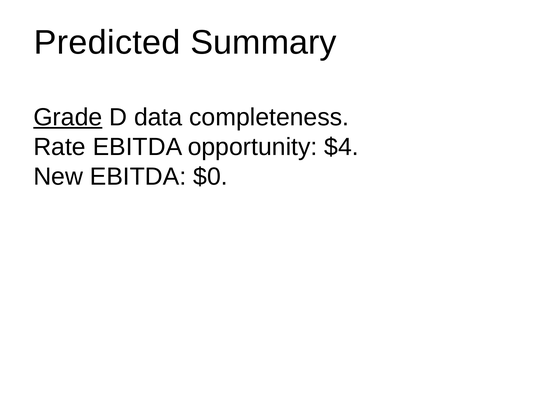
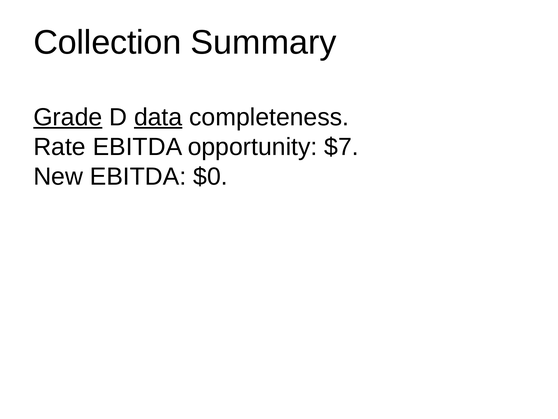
Predicted: Predicted -> Collection
data underline: none -> present
$4: $4 -> $7
